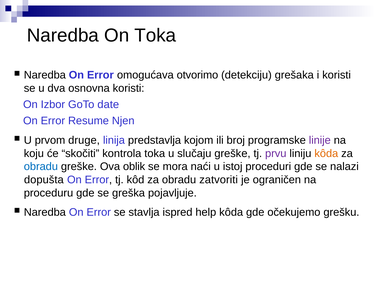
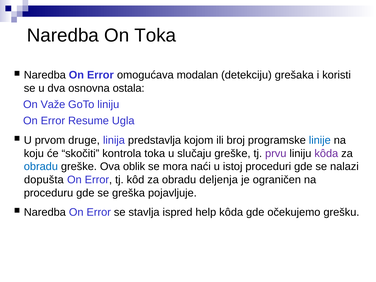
otvorimo: otvorimo -> modalan
osnovna koristi: koristi -> ostala
Izbor: Izbor -> Važe
GoTo date: date -> liniju
Njen: Njen -> Ugla
linije colour: purple -> blue
kôda at (326, 153) colour: orange -> purple
zatvoriti: zatvoriti -> deljenja
